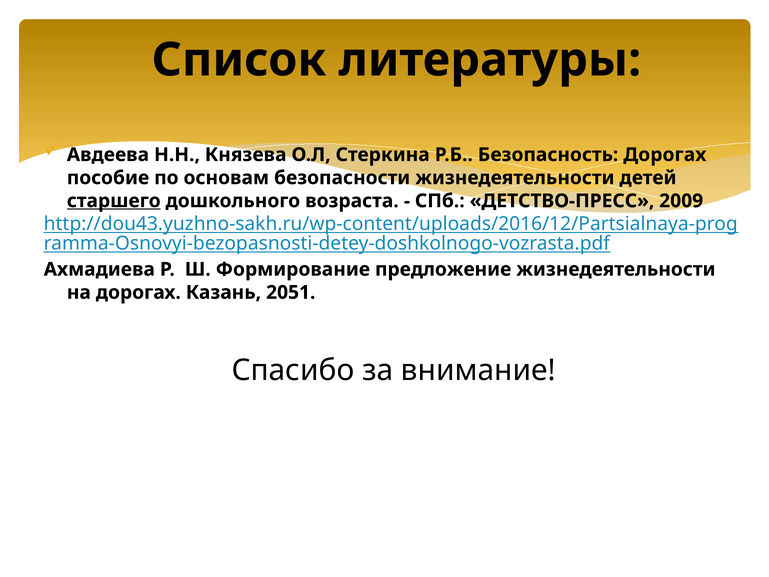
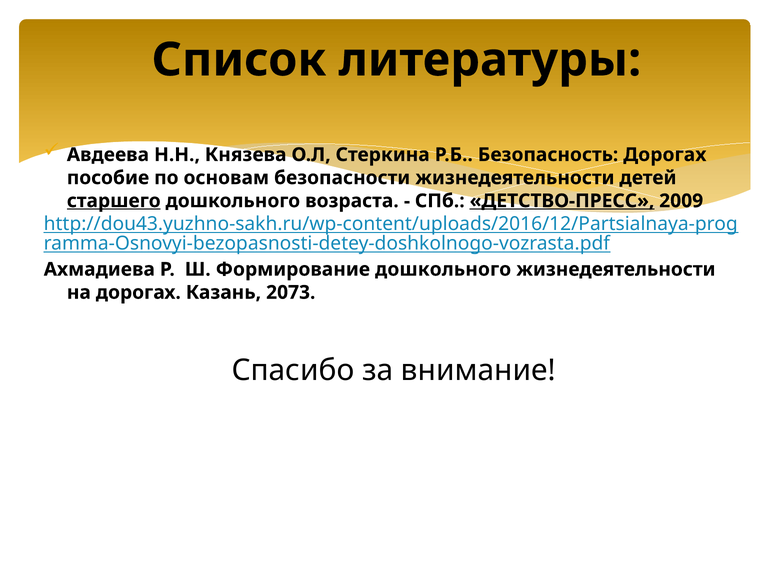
ДЕТСТВО-ПРЕСС underline: none -> present
Формирование предложение: предложение -> дошкольного
2051: 2051 -> 2073
